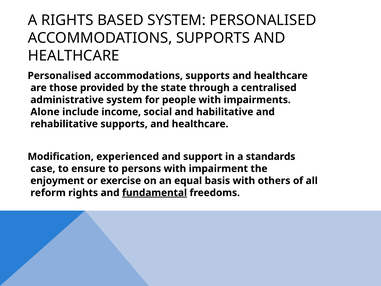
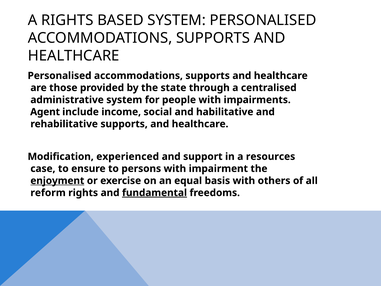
Alone: Alone -> Agent
standards: standards -> resources
enjoyment underline: none -> present
